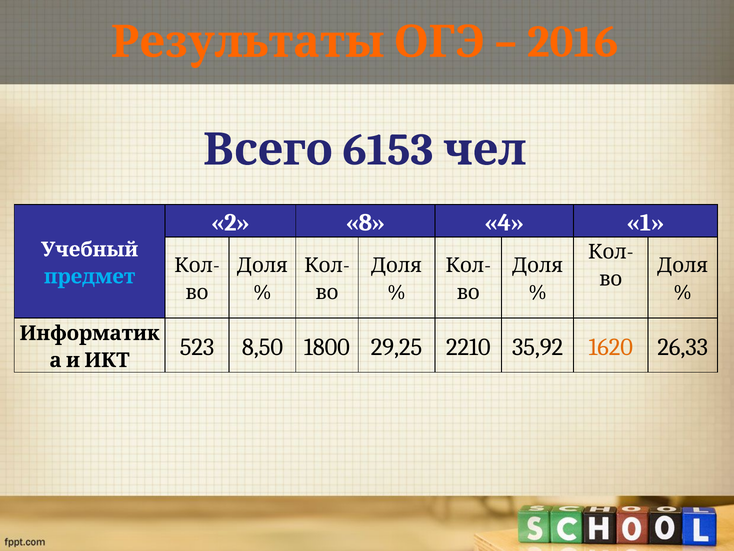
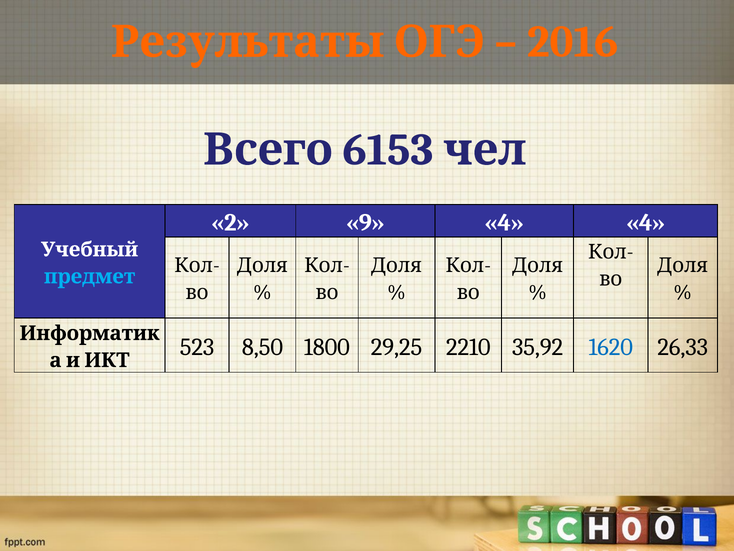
8: 8 -> 9
4 1: 1 -> 4
1620 colour: orange -> blue
